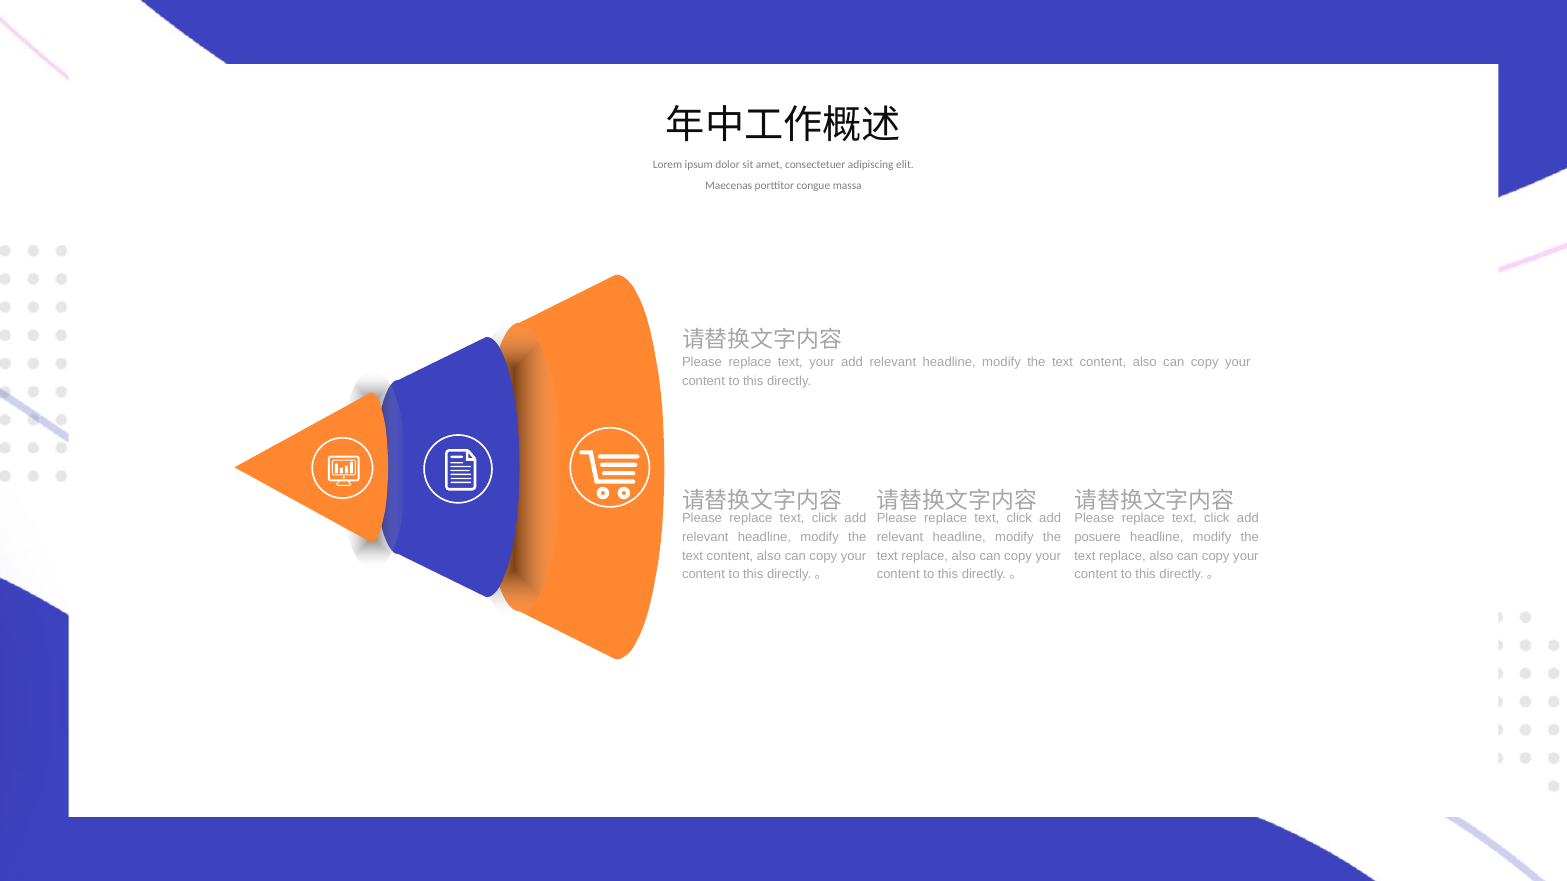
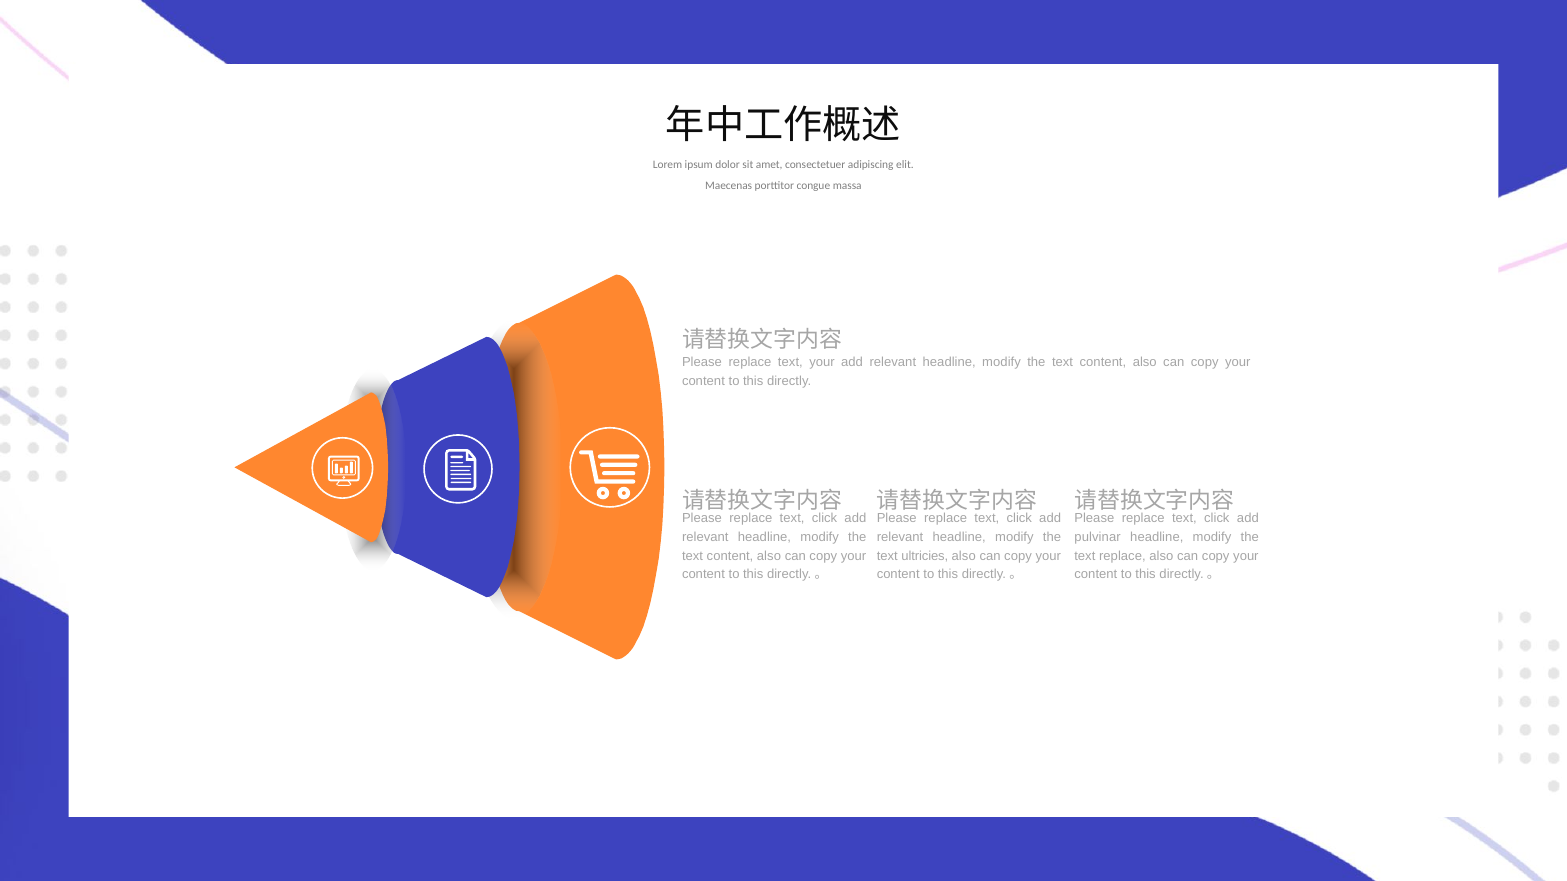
posuere: posuere -> pulvinar
replace at (925, 556): replace -> ultricies
